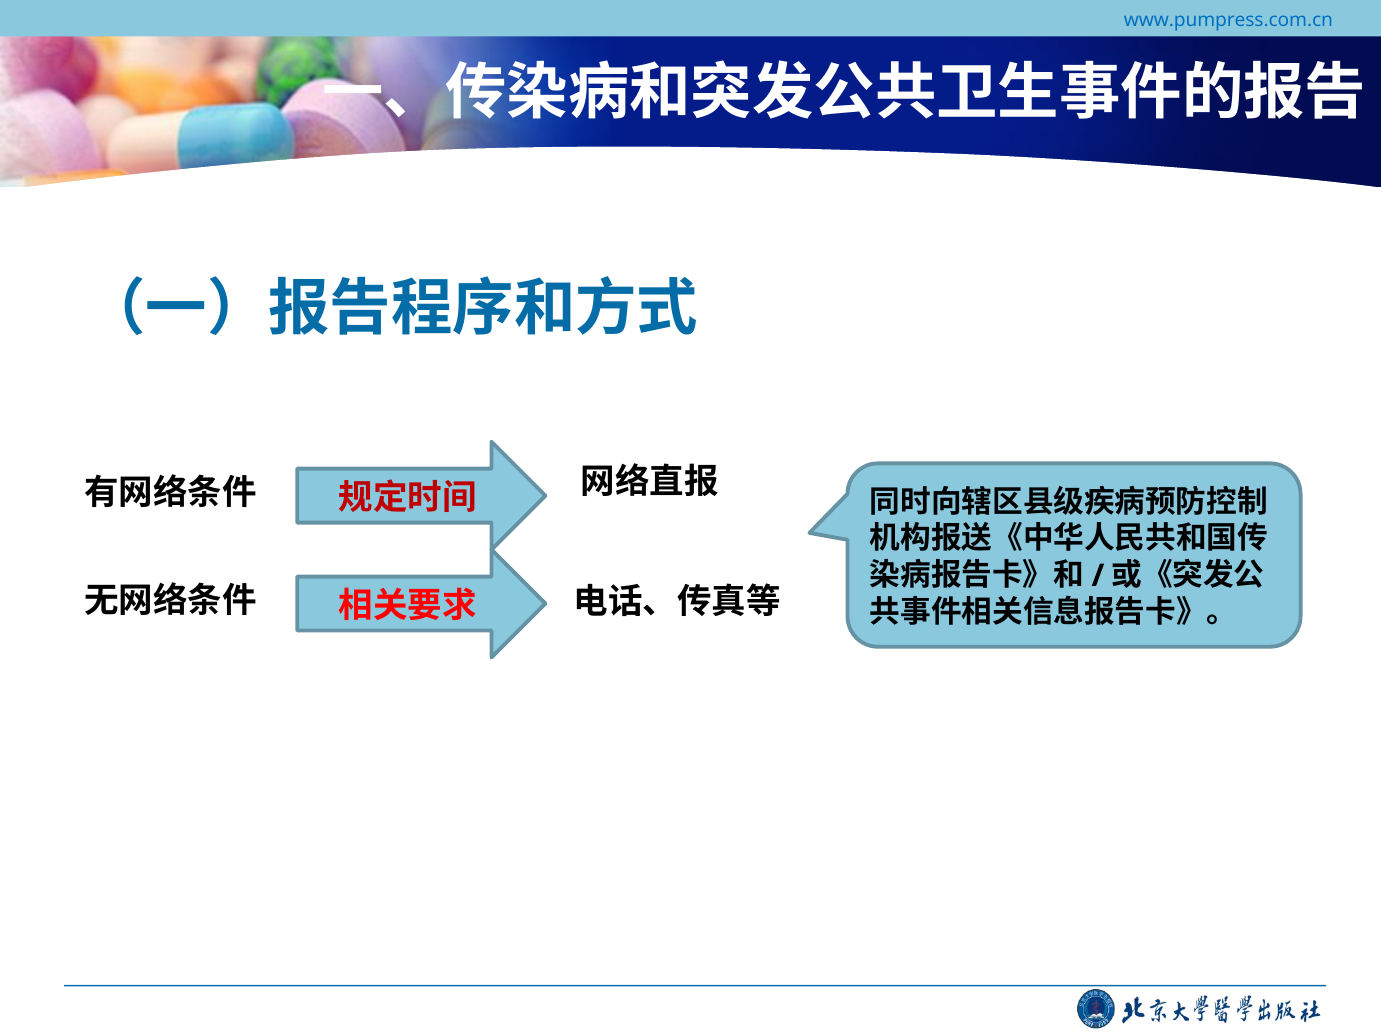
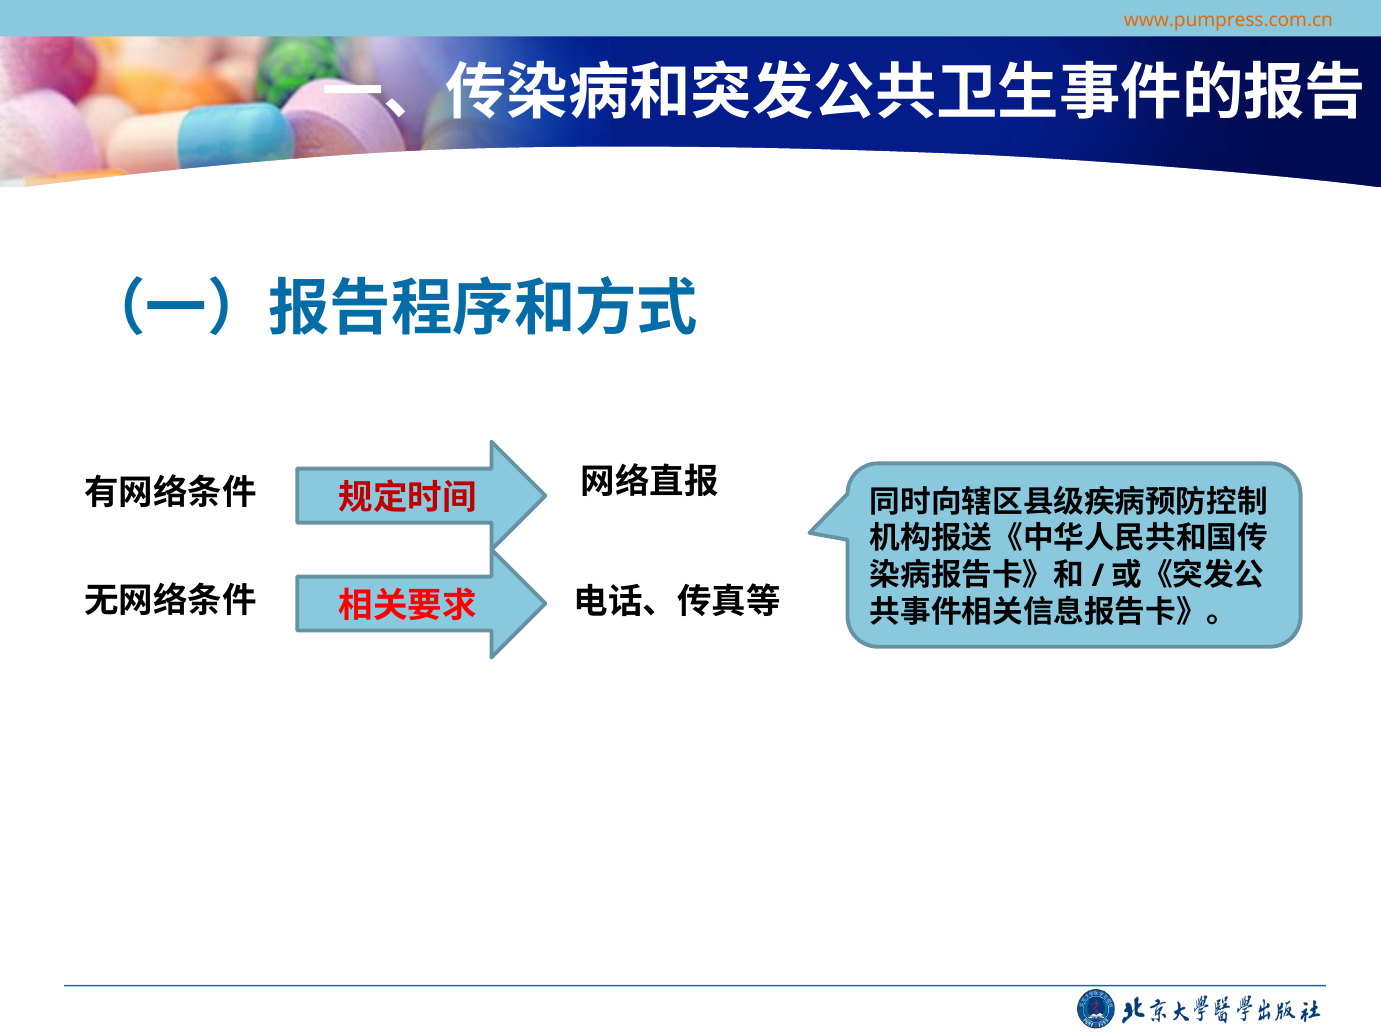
www.pumpress.com.cn colour: blue -> orange
